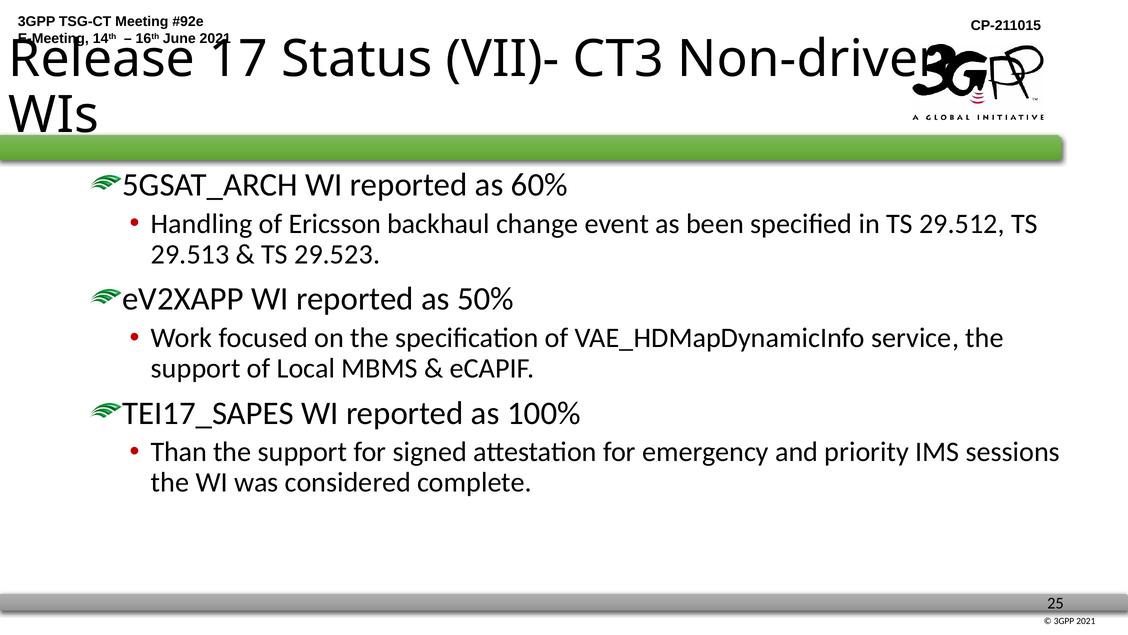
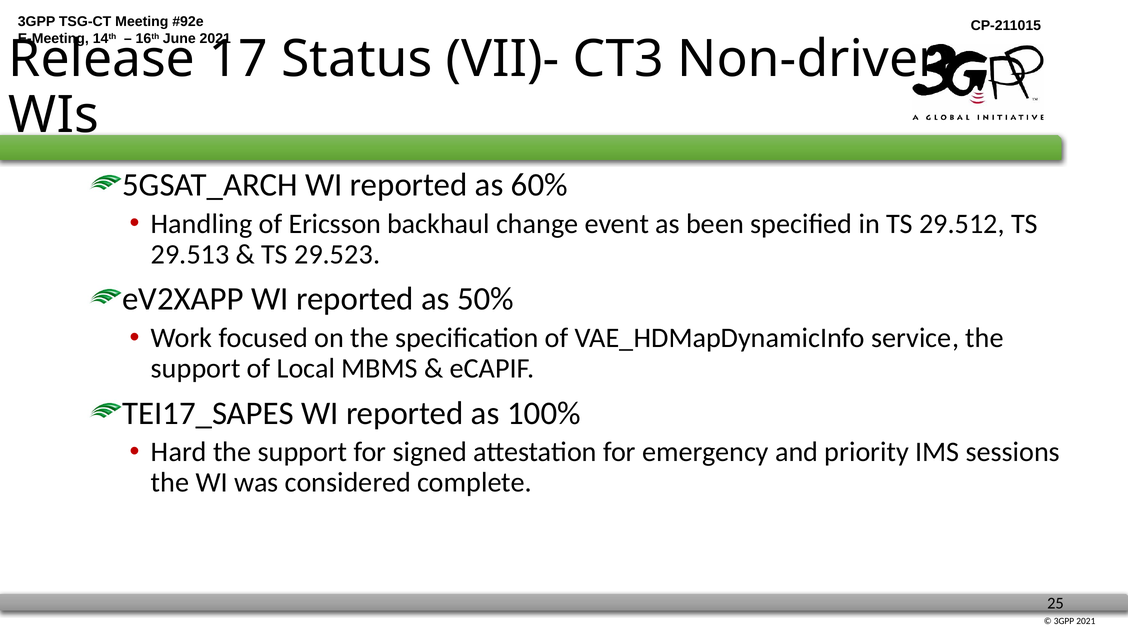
Than: Than -> Hard
